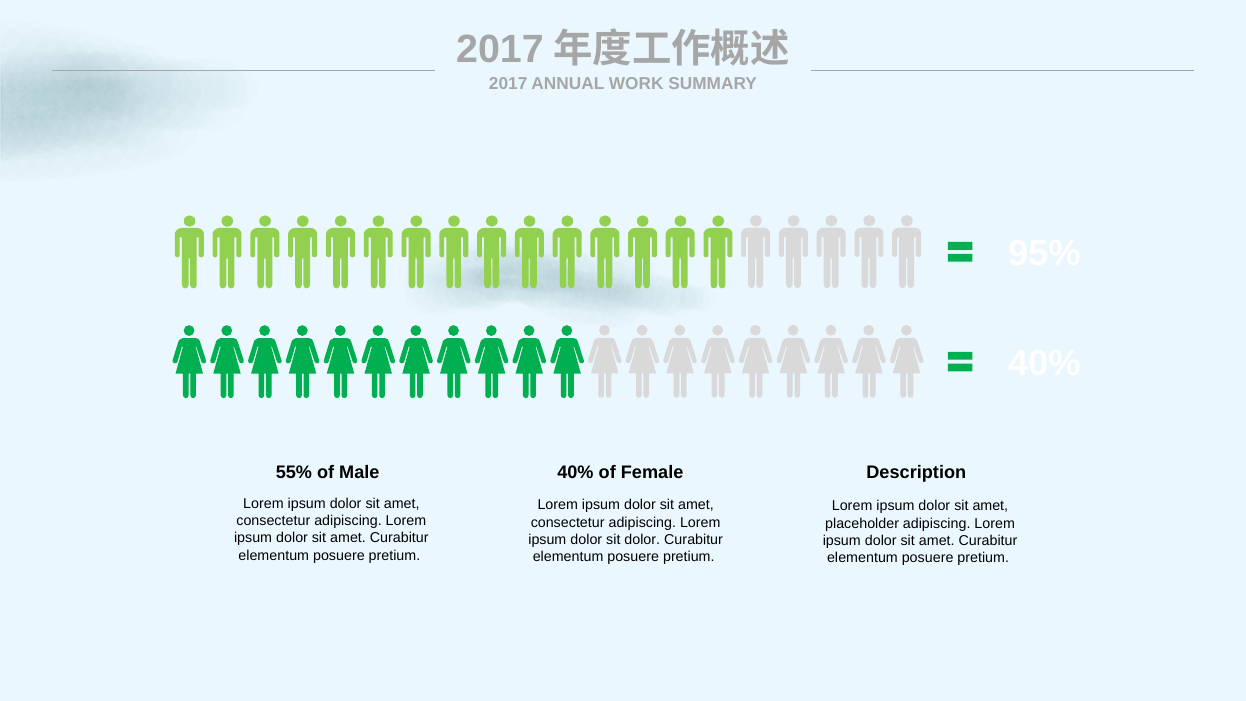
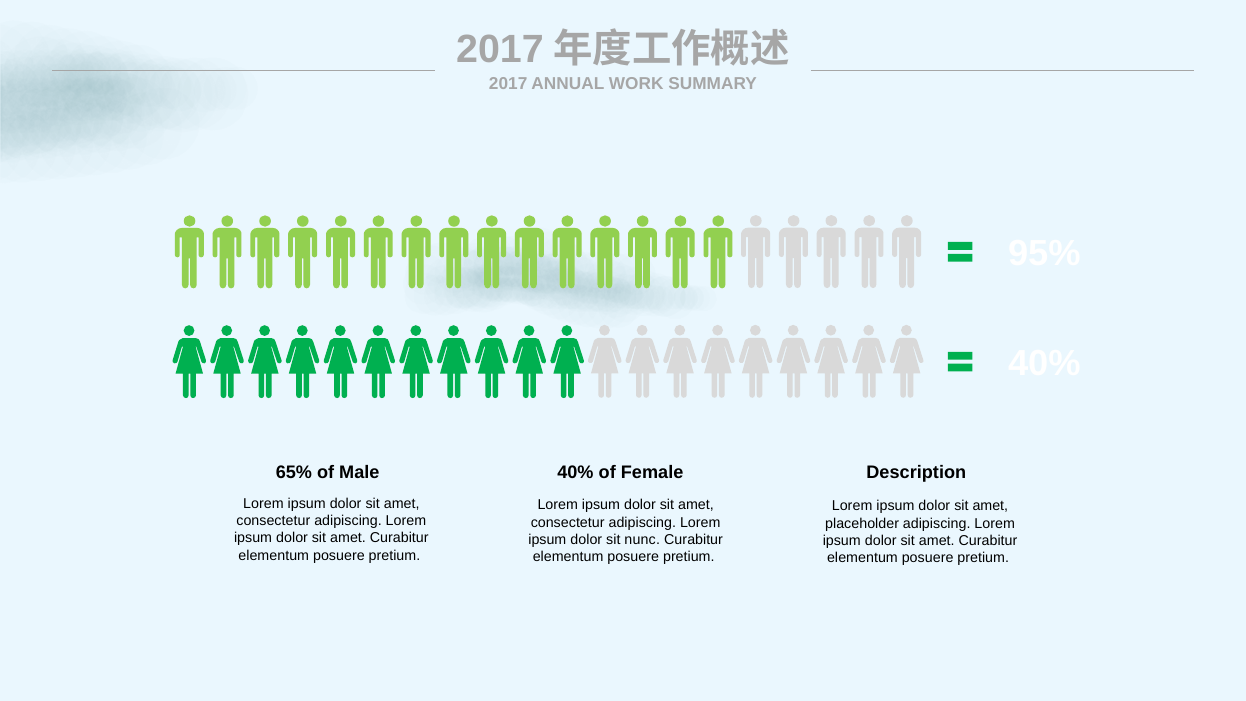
55%: 55% -> 65%
sit dolor: dolor -> nunc
